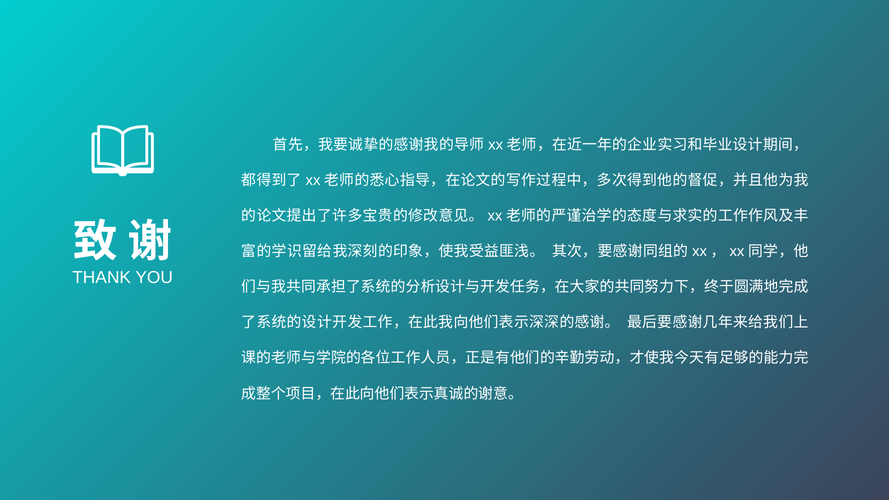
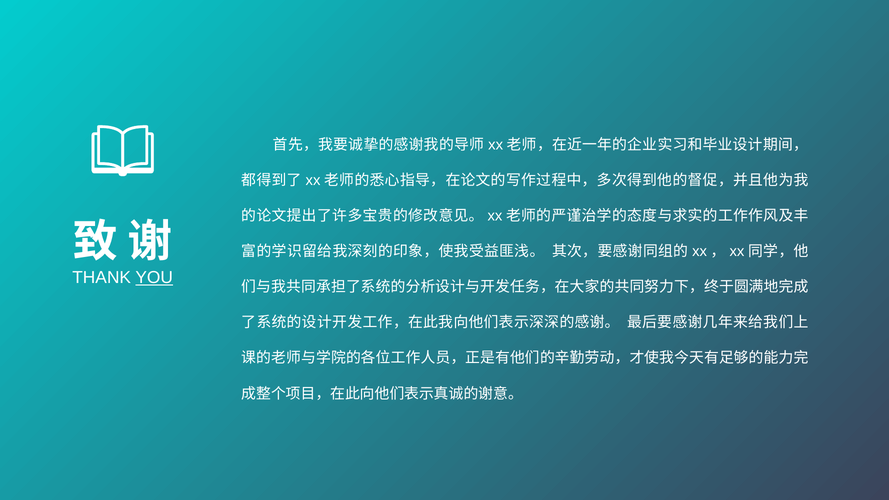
YOU underline: none -> present
